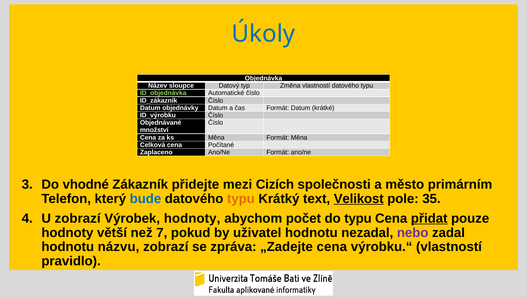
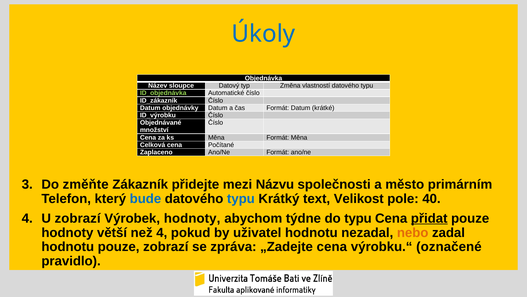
vhodné: vhodné -> změňte
Cizích: Cizích -> Názvu
typu at (241, 198) colour: orange -> blue
Velikost underline: present -> none
35: 35 -> 40
počet: počet -> týdne
než 7: 7 -> 4
nebo colour: purple -> orange
hodnotu názvu: názvu -> pouze
výrobku.“ vlastností: vlastností -> označené
